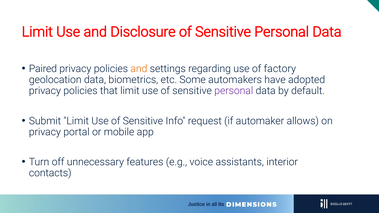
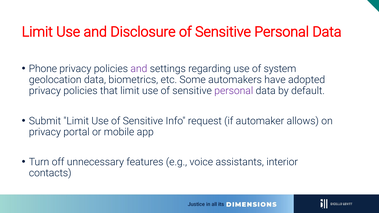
Paired: Paired -> Phone
and at (139, 69) colour: orange -> purple
factory: factory -> system
